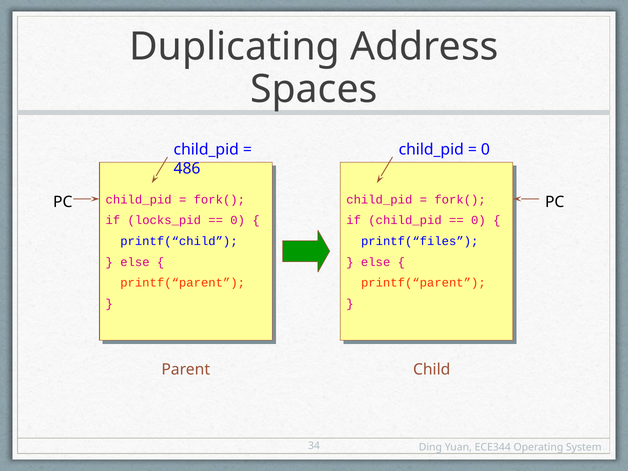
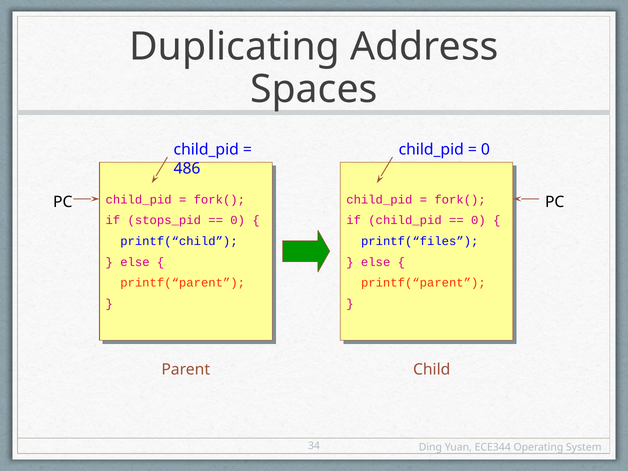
locks_pid: locks_pid -> stops_pid
